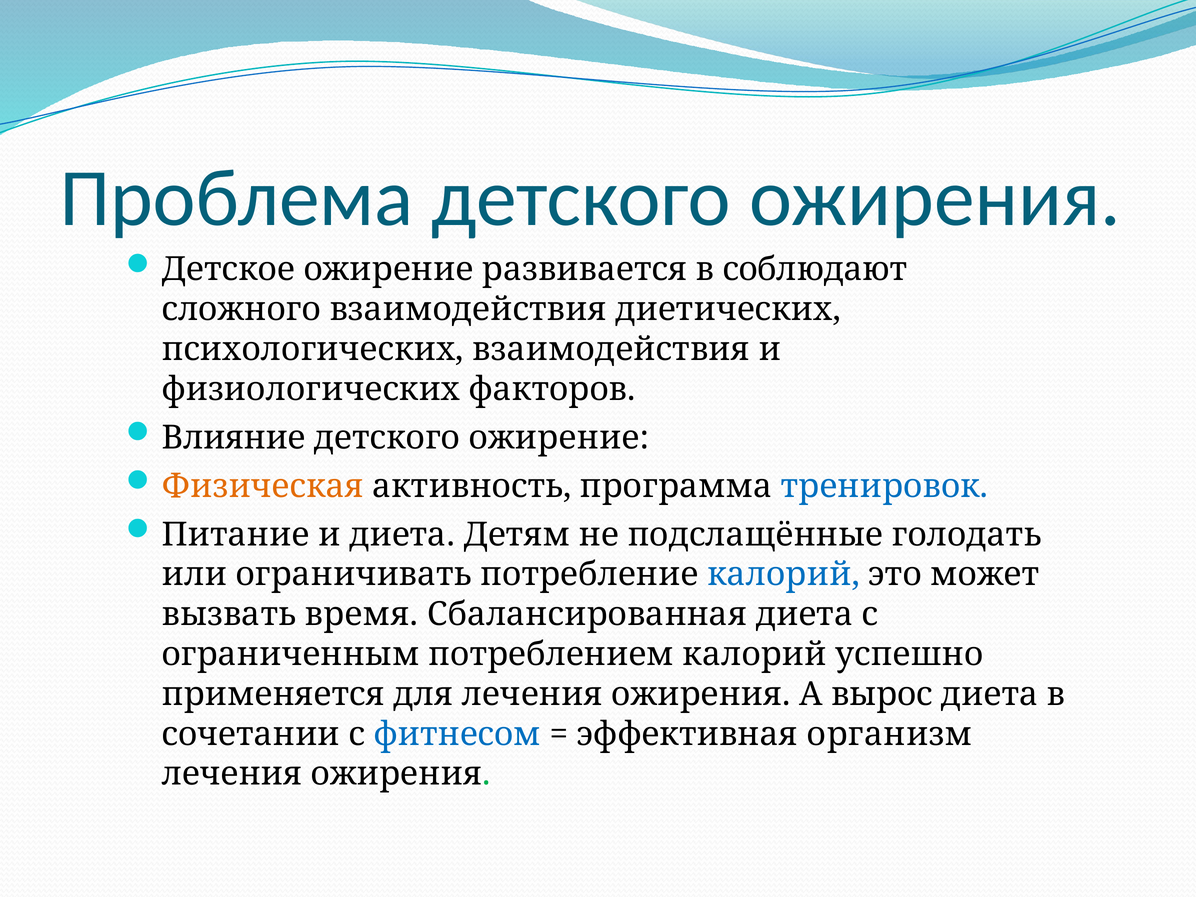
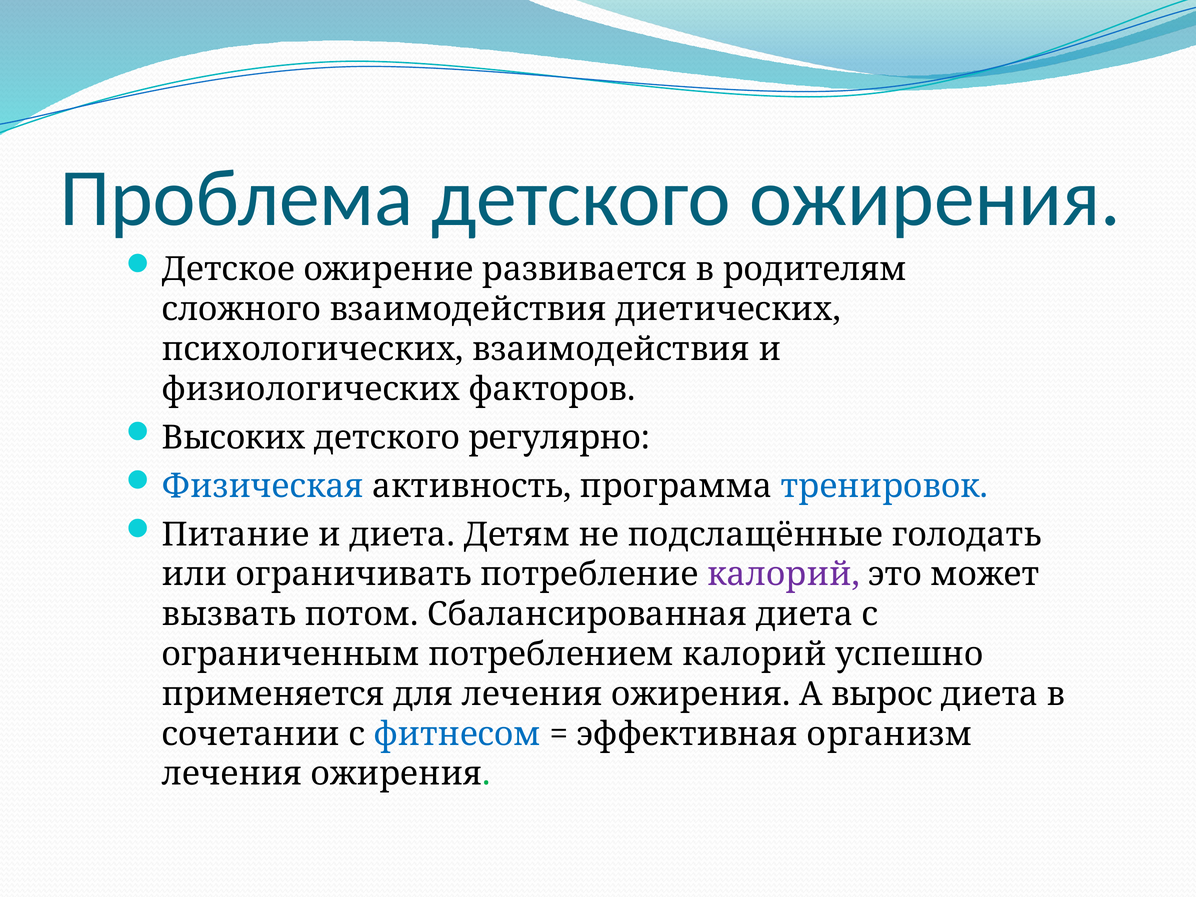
соблюдают: соблюдают -> родителям
Влияние: Влияние -> Высоких
детского ожирение: ожирение -> регулярно
Физическая colour: orange -> blue
калорий at (783, 575) colour: blue -> purple
время: время -> потом
